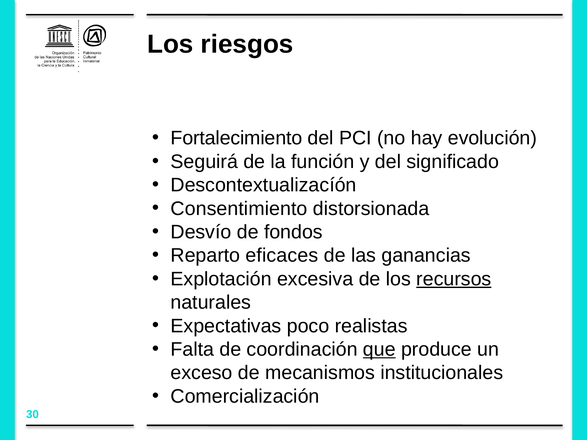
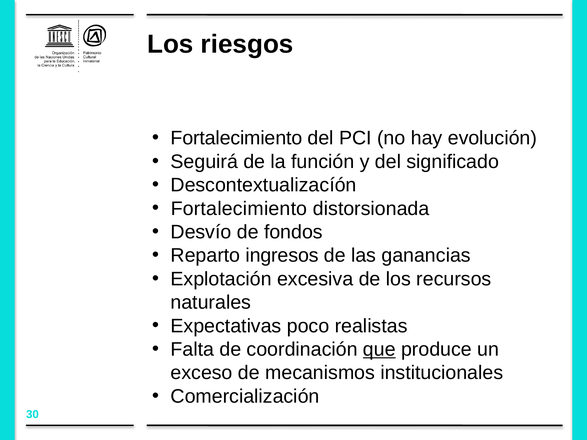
Consentimiento at (239, 209): Consentimiento -> Fortalecimiento
eficaces: eficaces -> ingresos
recursos underline: present -> none
